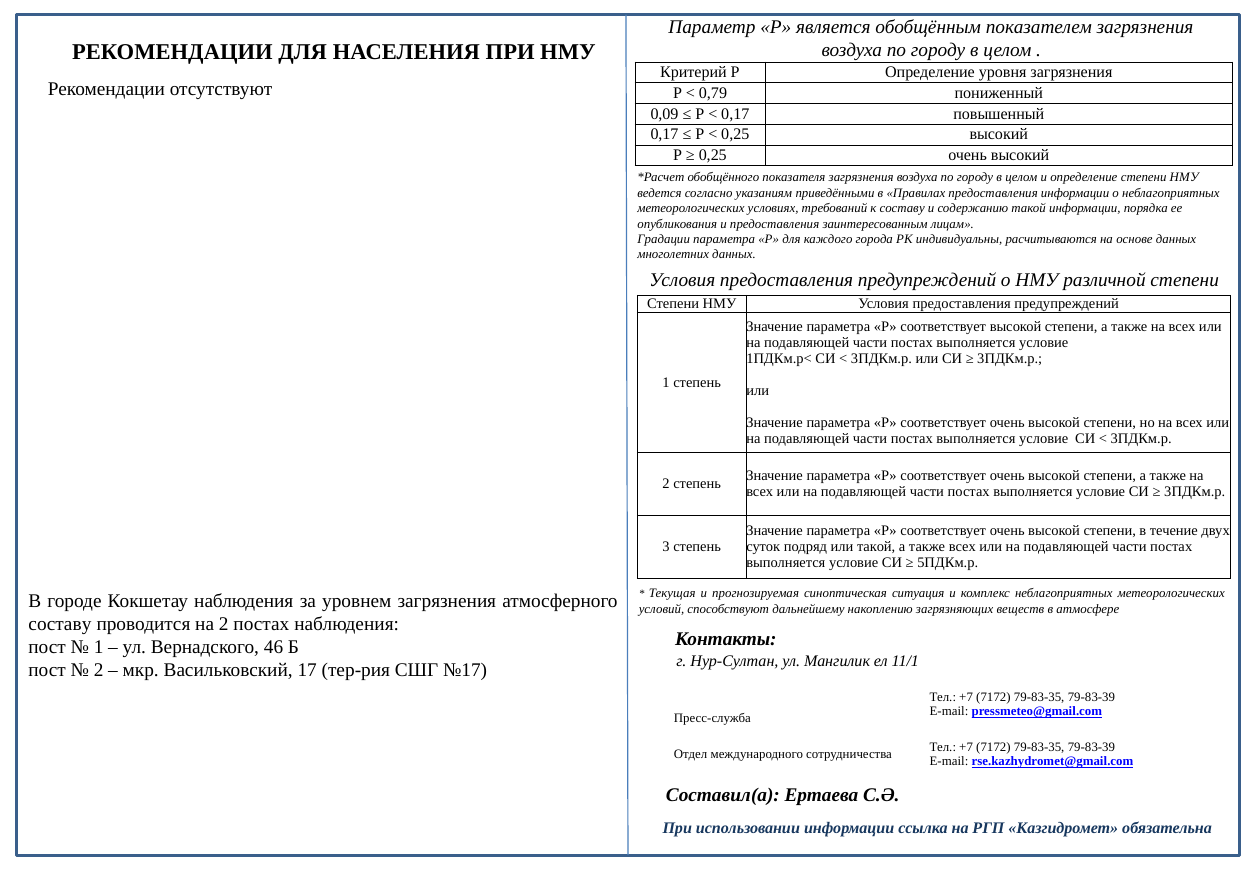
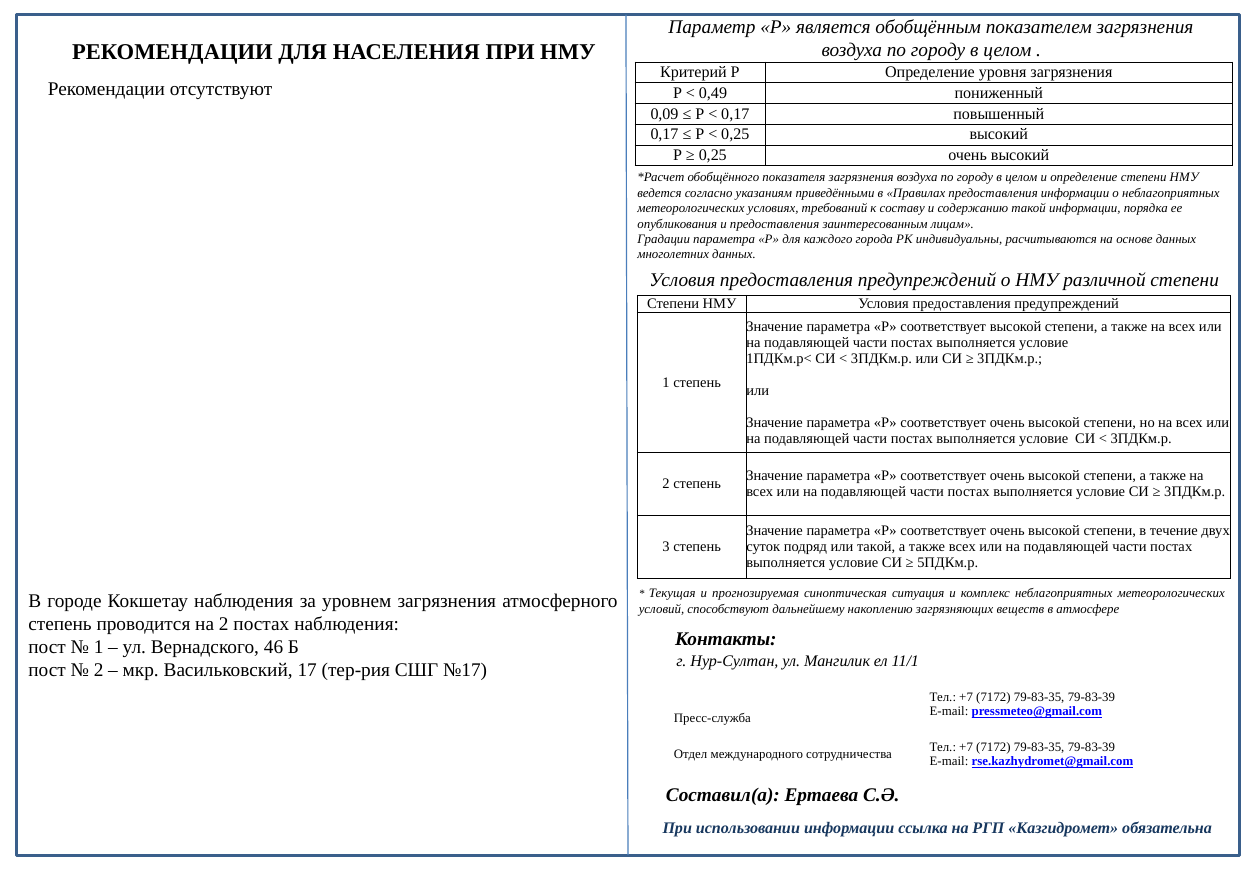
0,79: 0,79 -> 0,49
составу at (60, 624): составу -> степень
